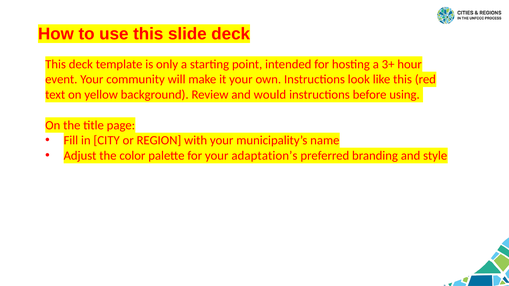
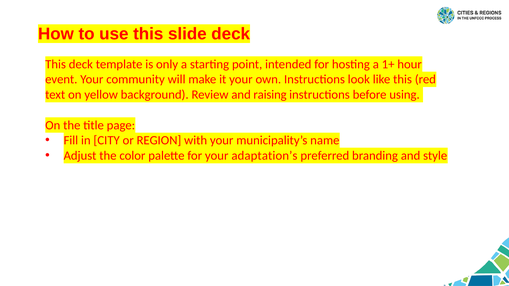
3+: 3+ -> 1+
would: would -> raising
